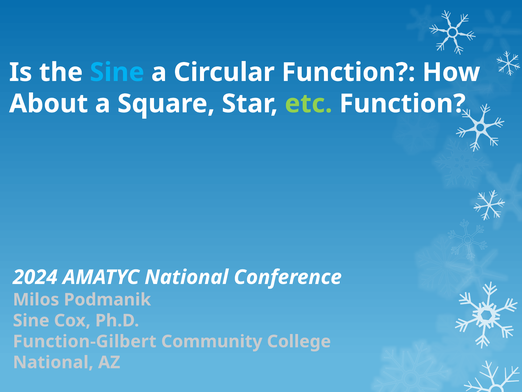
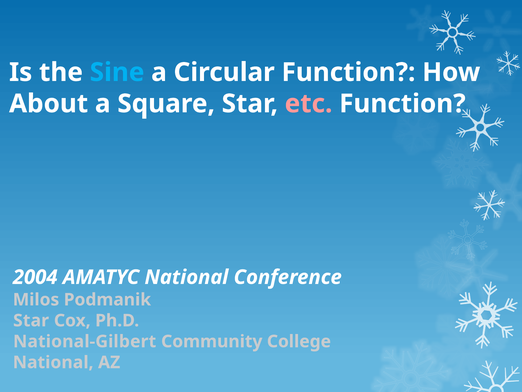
etc colour: light green -> pink
2024: 2024 -> 2004
Sine at (31, 320): Sine -> Star
Function-Gilbert: Function-Gilbert -> National-Gilbert
